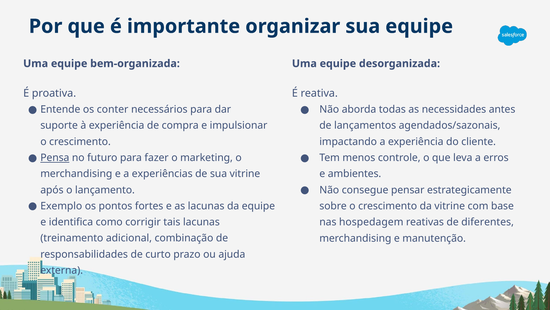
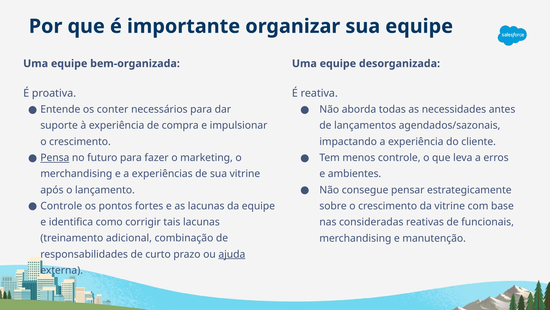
Exemplo at (61, 206): Exemplo -> Controle
hospedagem: hospedagem -> consideradas
diferentes: diferentes -> funcionais
ajuda underline: none -> present
